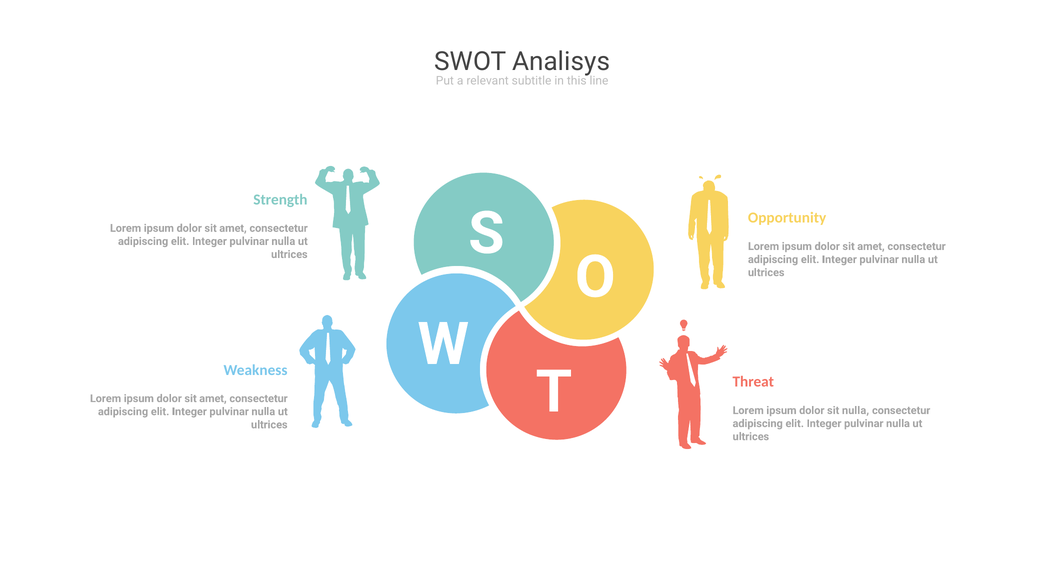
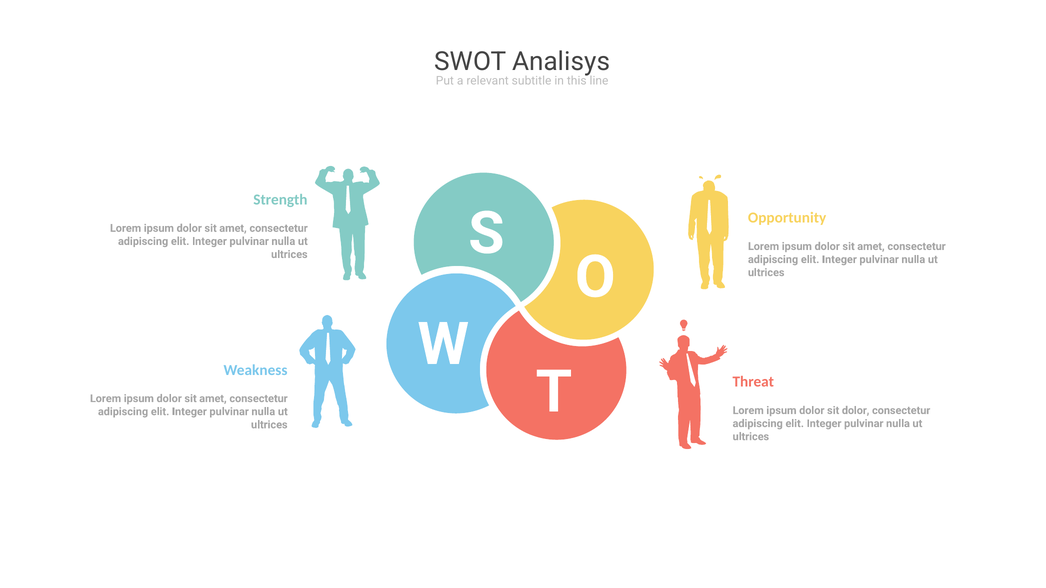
sit nulla: nulla -> dolor
